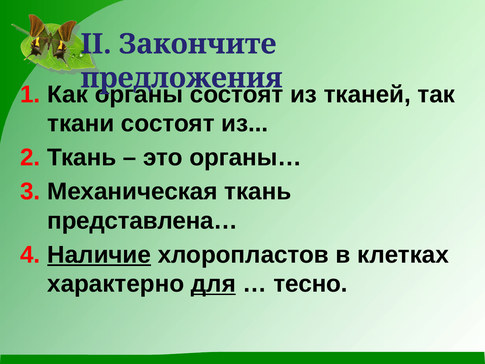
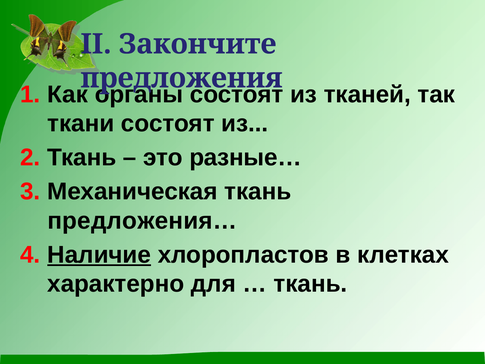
органы…: органы… -> разные…
представлена…: представлена… -> предложения…
для underline: present -> none
тесно at (311, 284): тесно -> ткань
